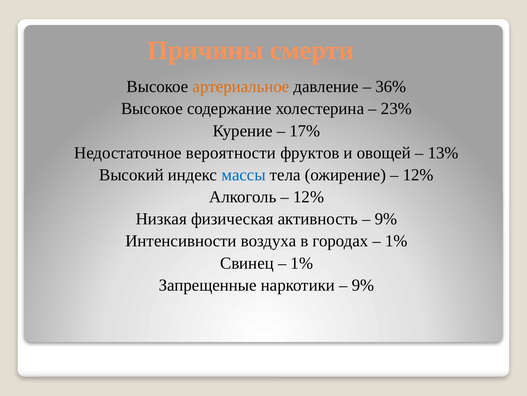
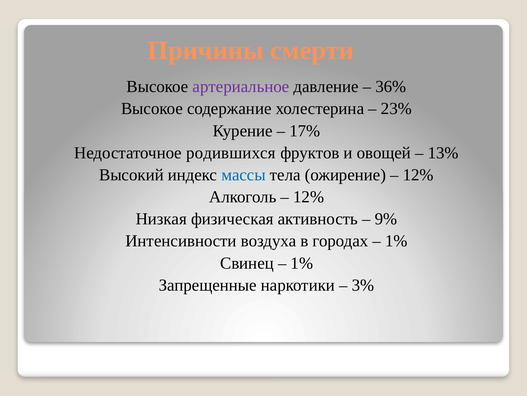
артериальное colour: orange -> purple
вероятности: вероятности -> родившихся
9% at (363, 285): 9% -> 3%
